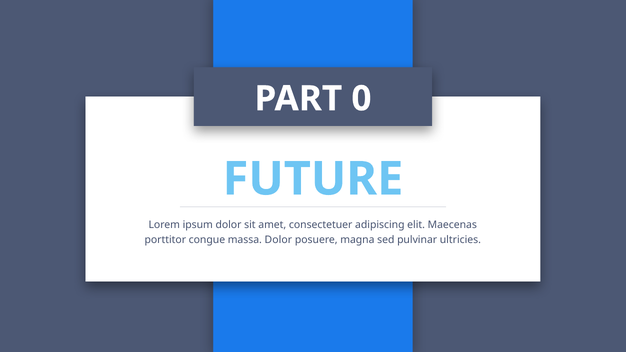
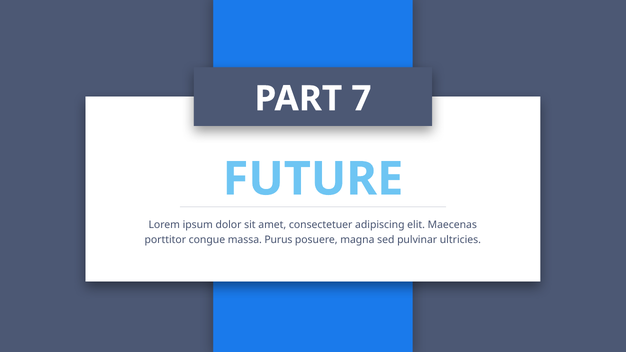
0: 0 -> 7
massa Dolor: Dolor -> Purus
